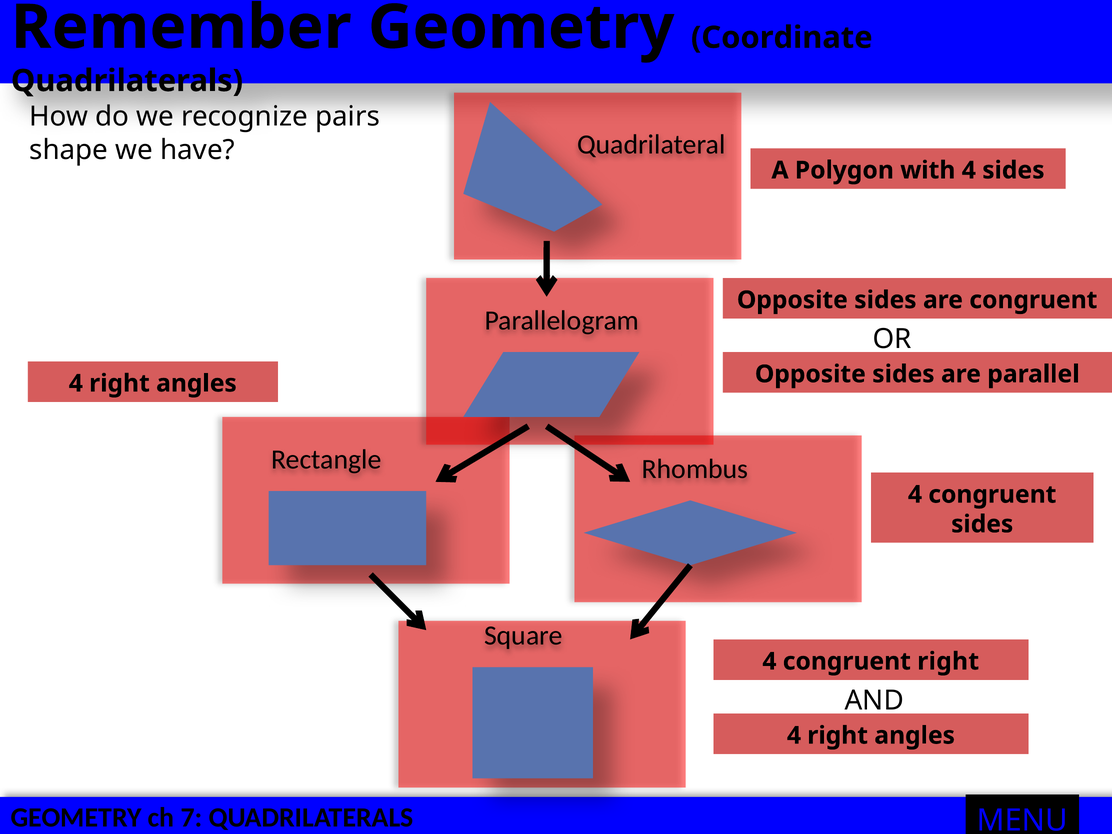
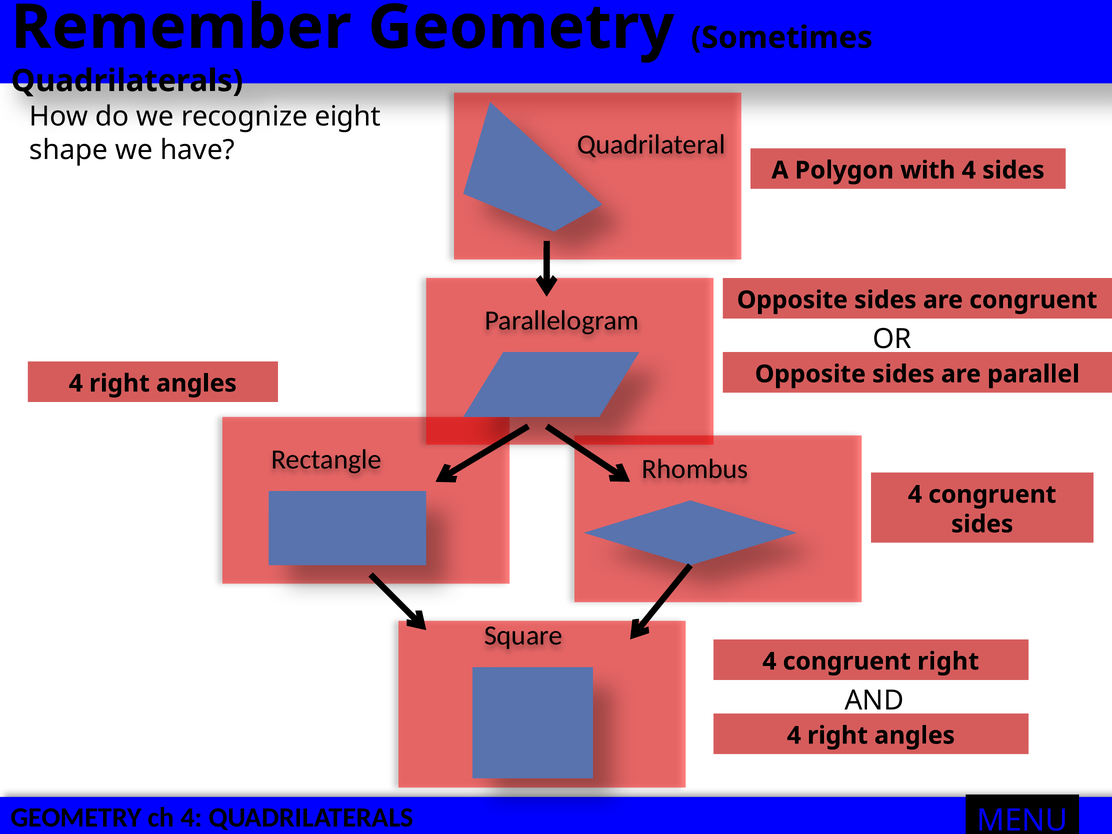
Coordinate: Coordinate -> Sometimes
pairs: pairs -> eight
ch 7: 7 -> 4
